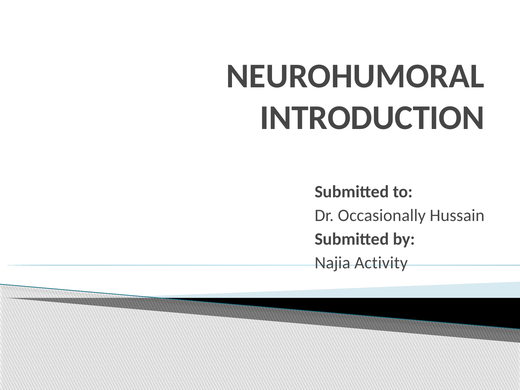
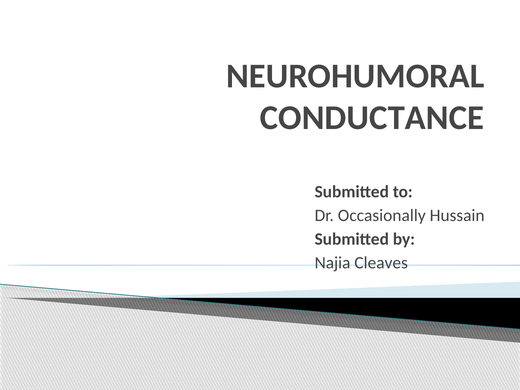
INTRODUCTION: INTRODUCTION -> CONDUCTANCE
Activity: Activity -> Cleaves
